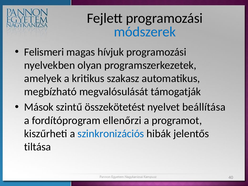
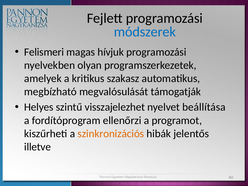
Mások: Mások -> Helyes
összekötetést: összekötetést -> visszajelezhet
szinkronizációs colour: blue -> orange
tiltása: tiltása -> illetve
